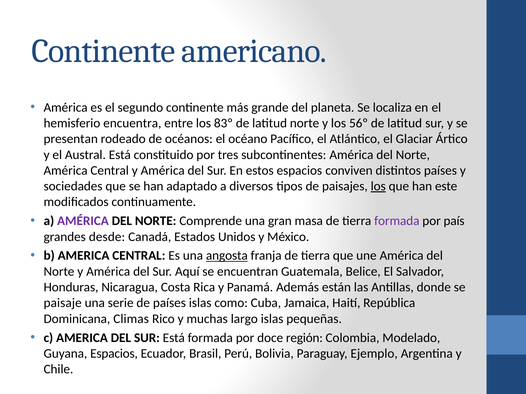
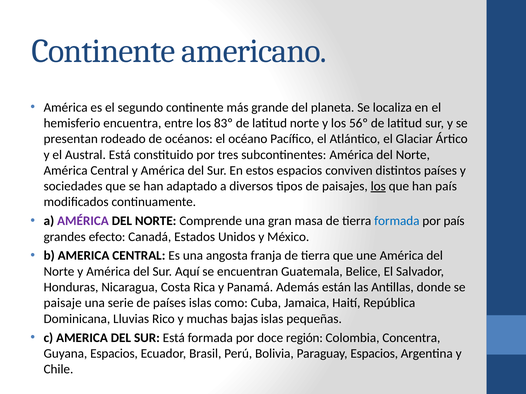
han este: este -> país
formada at (397, 221) colour: purple -> blue
desde: desde -> efecto
angosta underline: present -> none
Climas: Climas -> Lluvias
largo: largo -> bajas
Modelado: Modelado -> Concentra
Paraguay Ejemplo: Ejemplo -> Espacios
